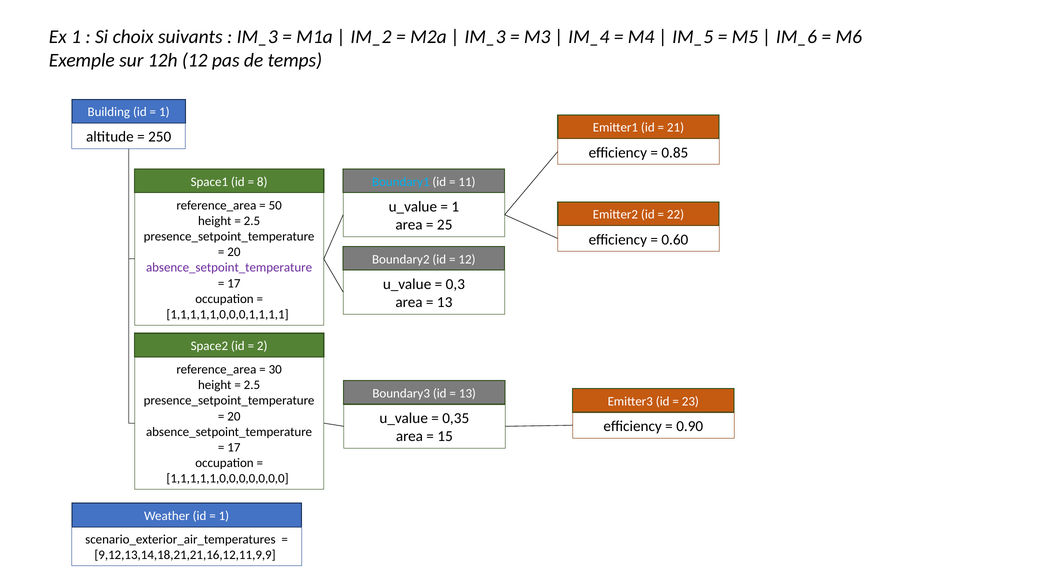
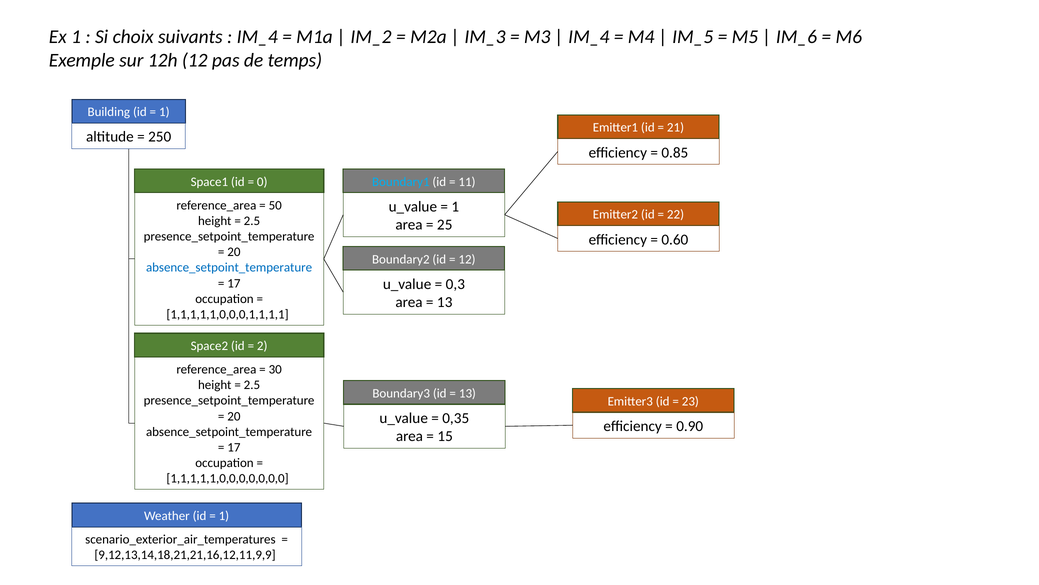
IM_3 at (257, 37): IM_3 -> IM_4
8: 8 -> 0
absence_setpoint_temperature at (229, 267) colour: purple -> blue
